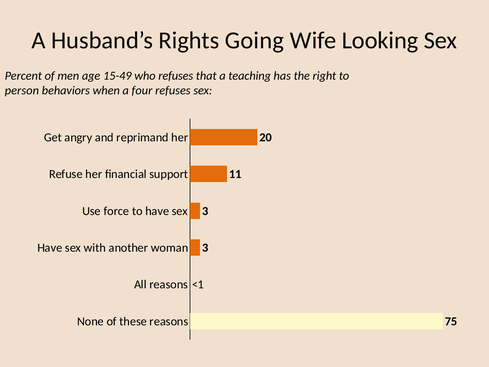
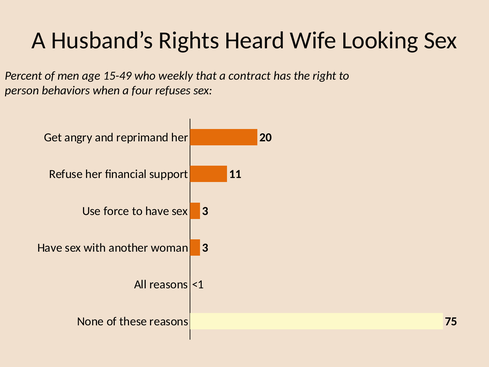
Going: Going -> Heard
who refuses: refuses -> weekly
teaching: teaching -> contract
